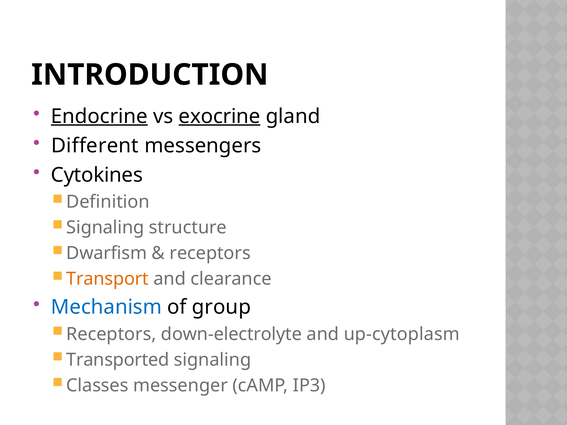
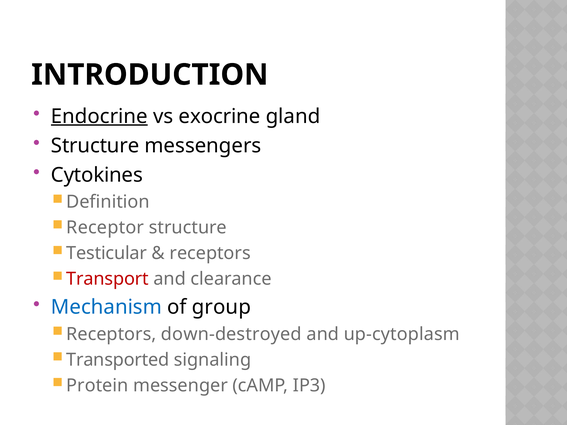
exocrine underline: present -> none
Different at (95, 146): Different -> Structure
Signaling at (105, 228): Signaling -> Receptor
Dwarfism: Dwarfism -> Testicular
Transport colour: orange -> red
down-electrolyte: down-electrolyte -> down-destroyed
Classes: Classes -> Protein
